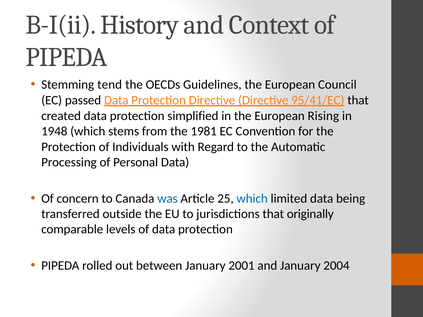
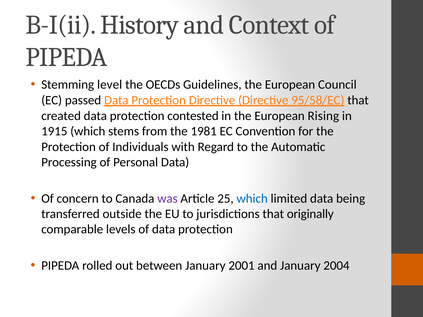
tend: tend -> level
95/41/EC: 95/41/EC -> 95/58/EC
simplified: simplified -> contested
1948: 1948 -> 1915
was colour: blue -> purple
